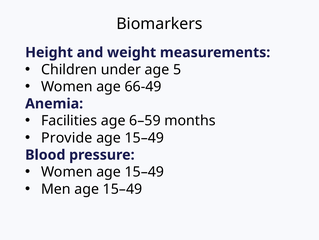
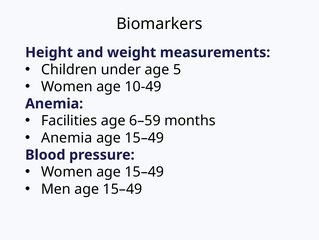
66-49: 66-49 -> 10-49
Provide at (67, 137): Provide -> Anemia
